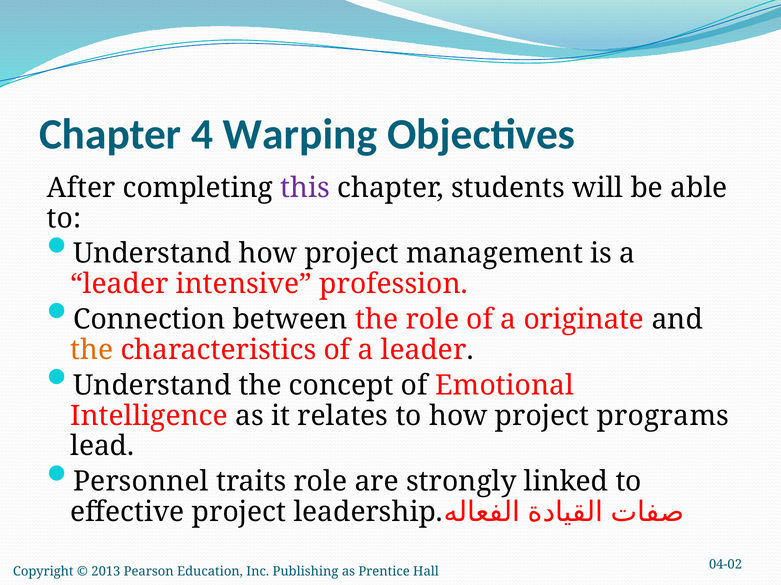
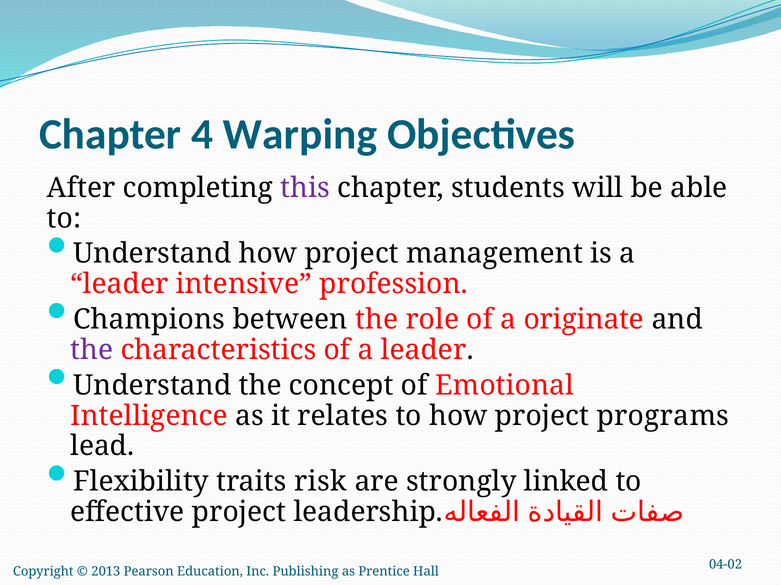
Connection: Connection -> Champions
the at (92, 350) colour: orange -> purple
Personnel: Personnel -> Flexibility
traits role: role -> risk
